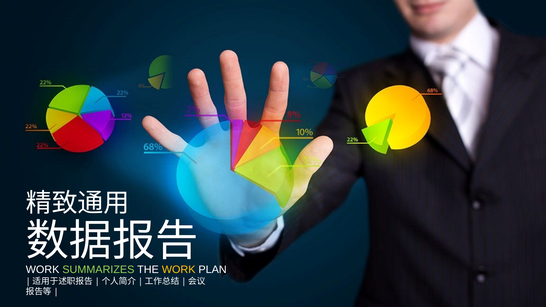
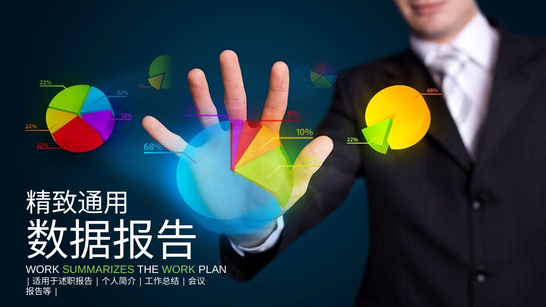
WORK at (179, 270) colour: yellow -> light green
